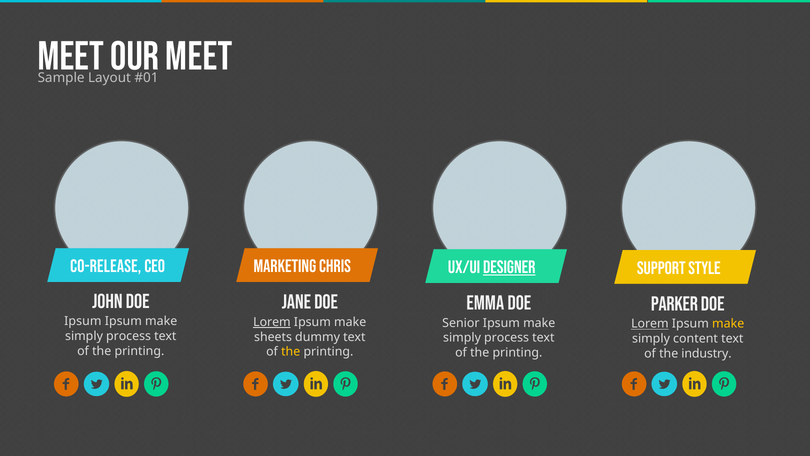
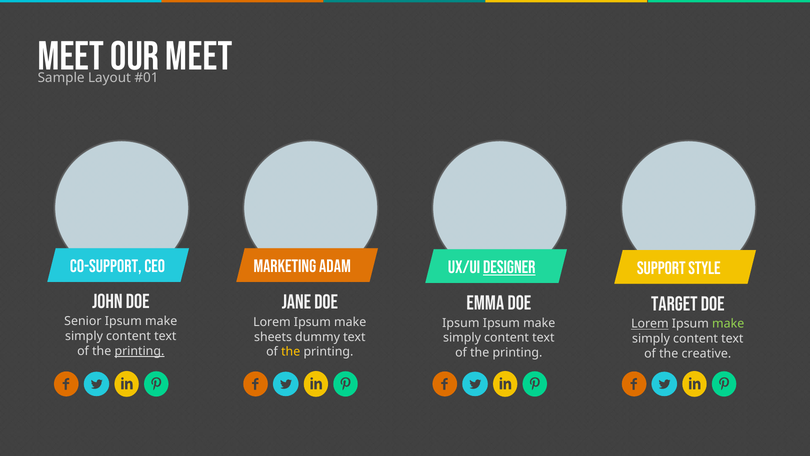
CO-RELEASE: CO-RELEASE -> CO-SUPPORT
CHRIS: CHRIS -> ADAM
PARKER: PARKER -> TARGET
Ipsum at (83, 321): Ipsum -> Senior
Lorem at (272, 322) underline: present -> none
Senior at (461, 323): Senior -> Ipsum
make at (728, 324) colour: yellow -> light green
process at (129, 336): process -> content
process at (507, 338): process -> content
printing at (139, 351) underline: none -> present
industry: industry -> creative
